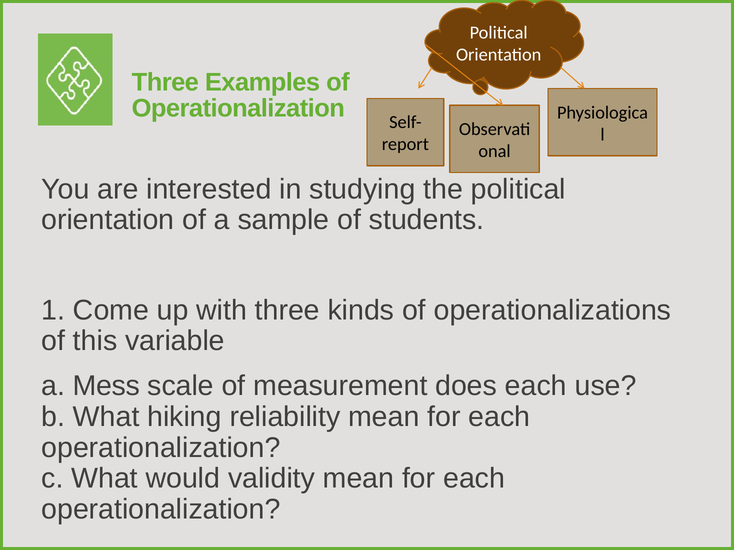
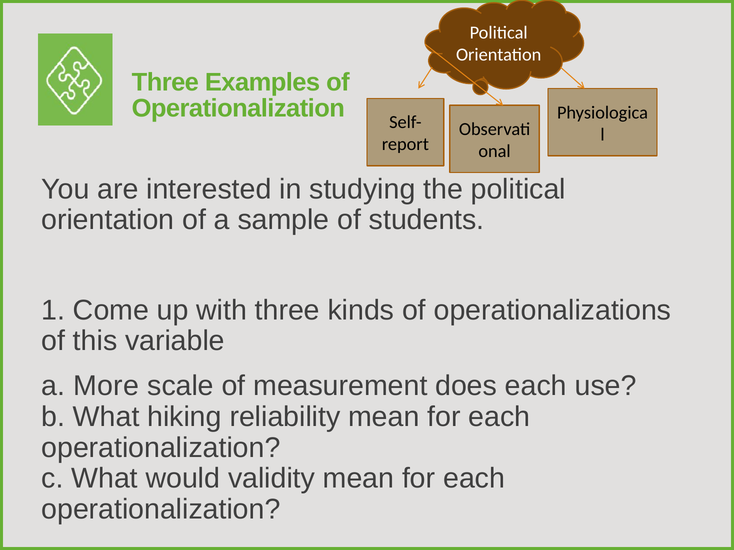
Mess: Mess -> More
